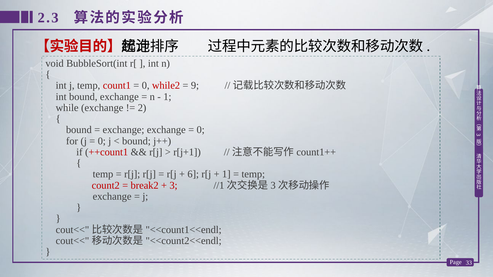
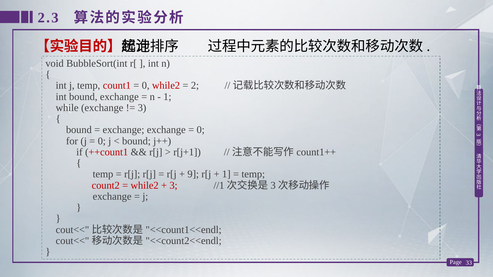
9: 9 -> 2
2 at (142, 108): 2 -> 3
6: 6 -> 9
break2 at (145, 186): break2 -> while2
